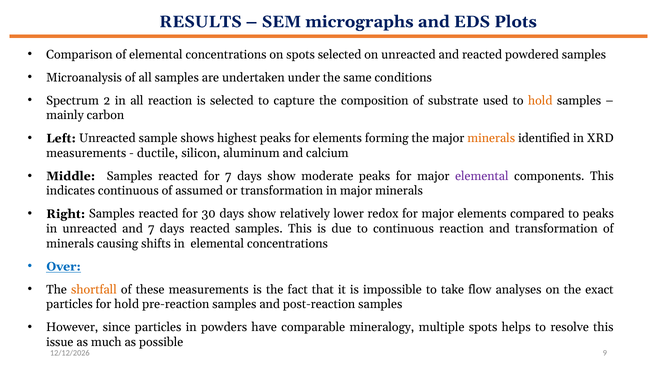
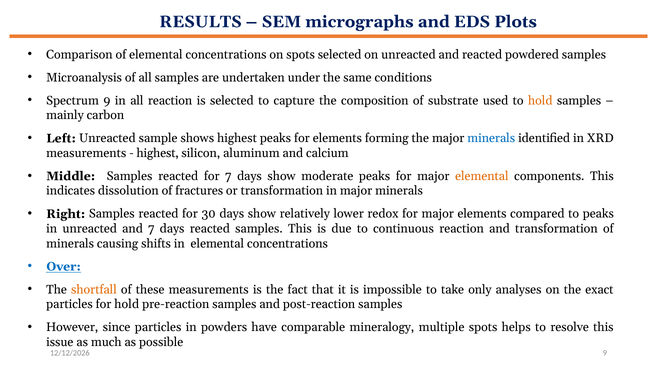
Spectrum 2: 2 -> 9
minerals at (491, 138) colour: orange -> blue
ductile at (158, 153): ductile -> highest
elemental at (482, 176) colour: purple -> orange
indicates continuous: continuous -> dissolution
assumed: assumed -> fractures
flow: flow -> only
